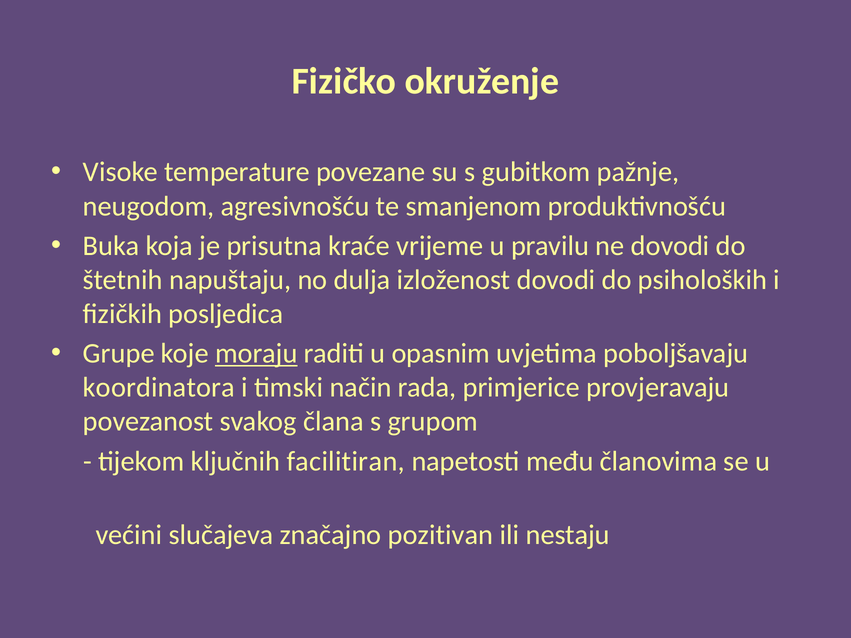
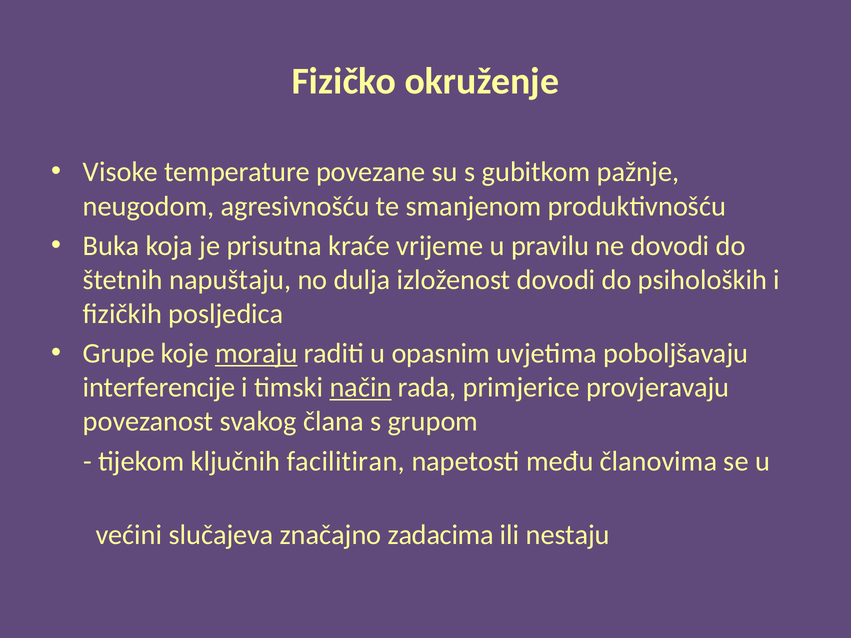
koordinatora: koordinatora -> interferencije
način underline: none -> present
pozitivan: pozitivan -> zadacima
